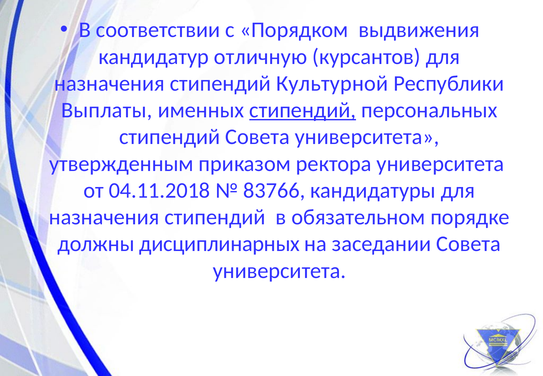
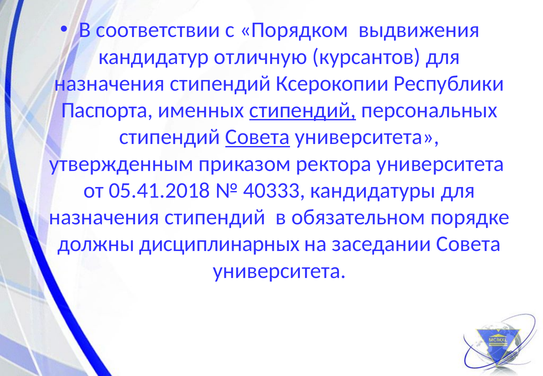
Культурной: Культурной -> Ксерокопии
Выплаты: Выплаты -> Паспорта
Совета at (258, 137) underline: none -> present
04.11.2018: 04.11.2018 -> 05.41.2018
83766: 83766 -> 40333
